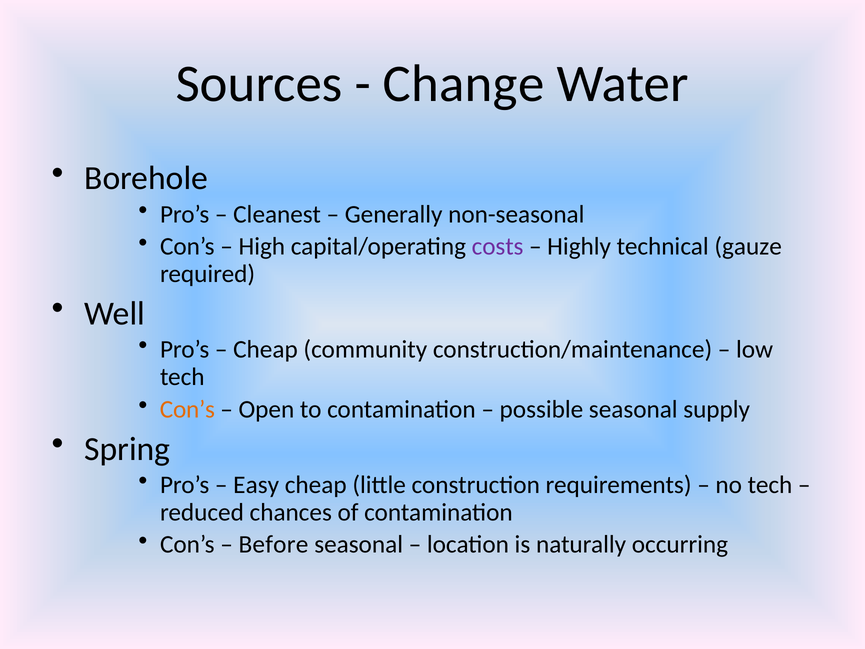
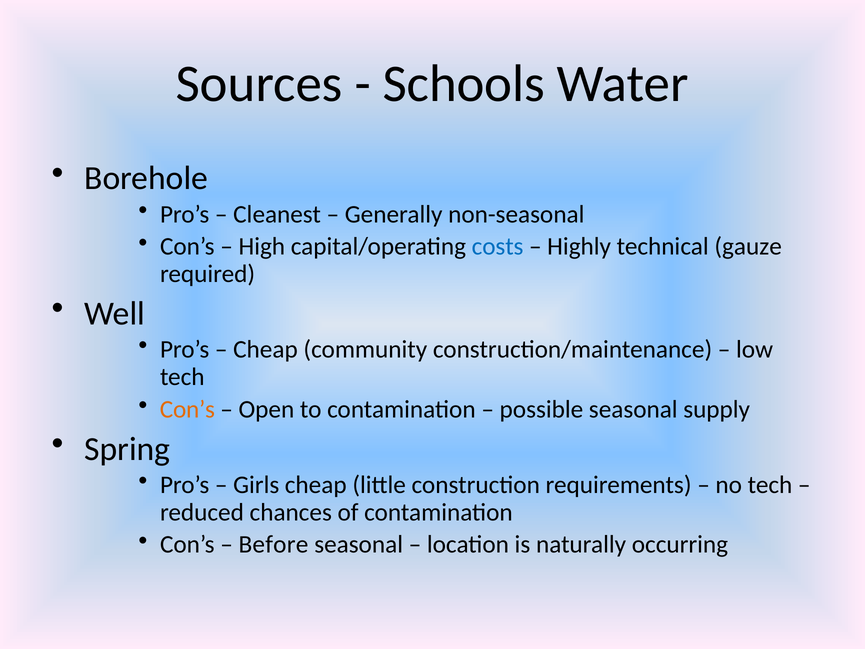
Change: Change -> Schools
costs colour: purple -> blue
Easy: Easy -> Girls
